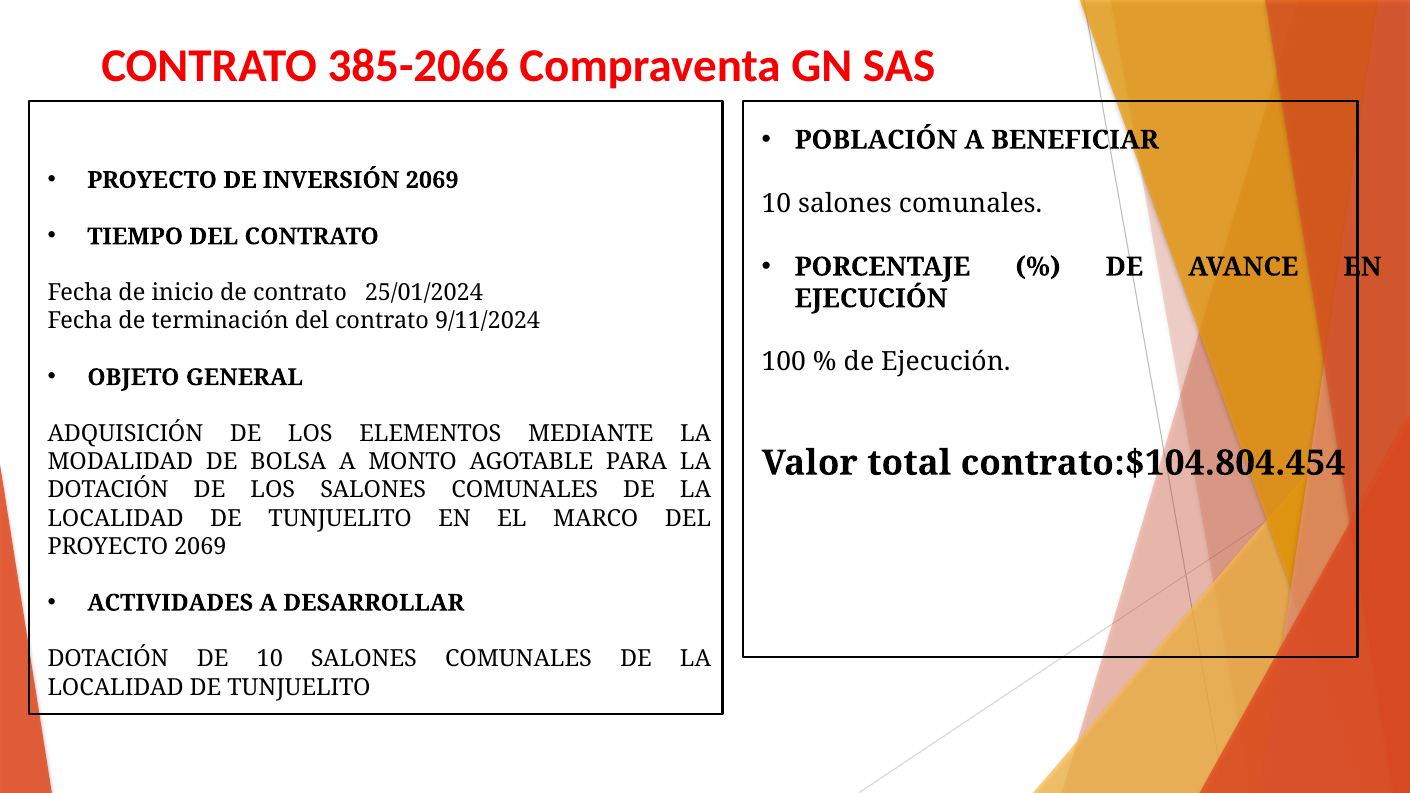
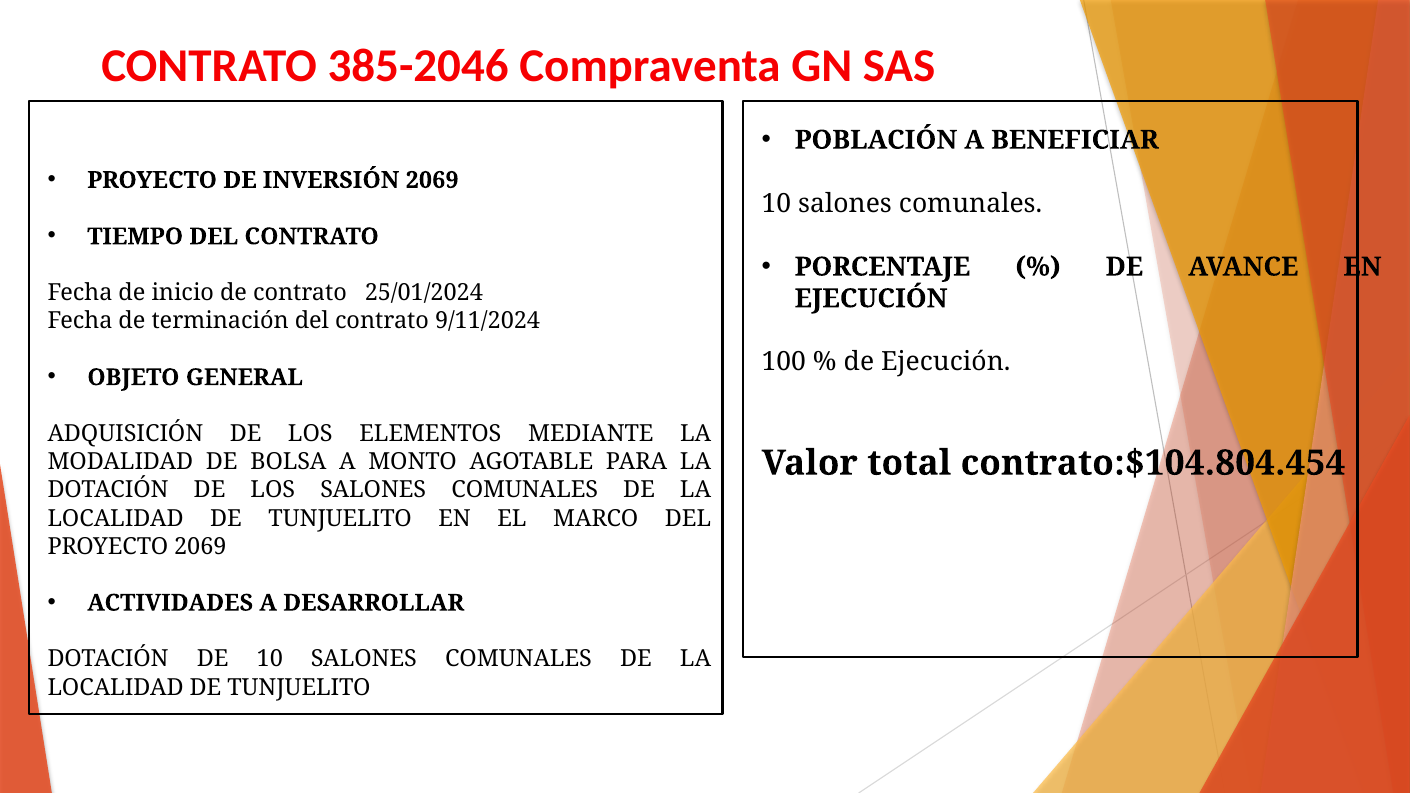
385-2066: 385-2066 -> 385-2046
